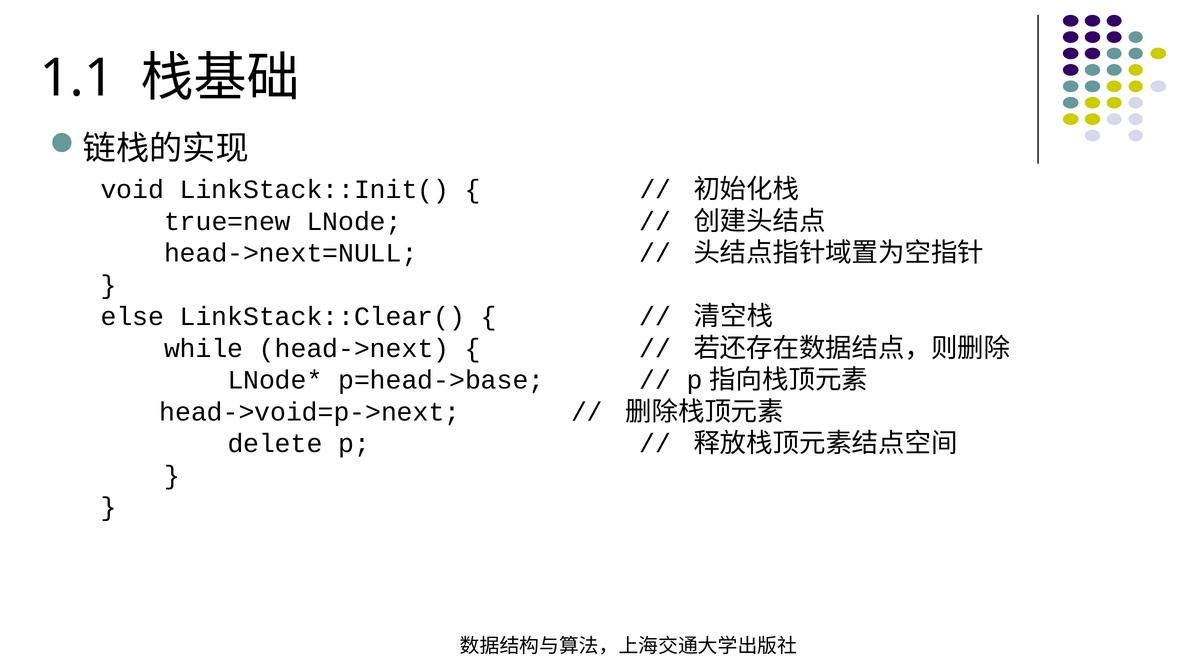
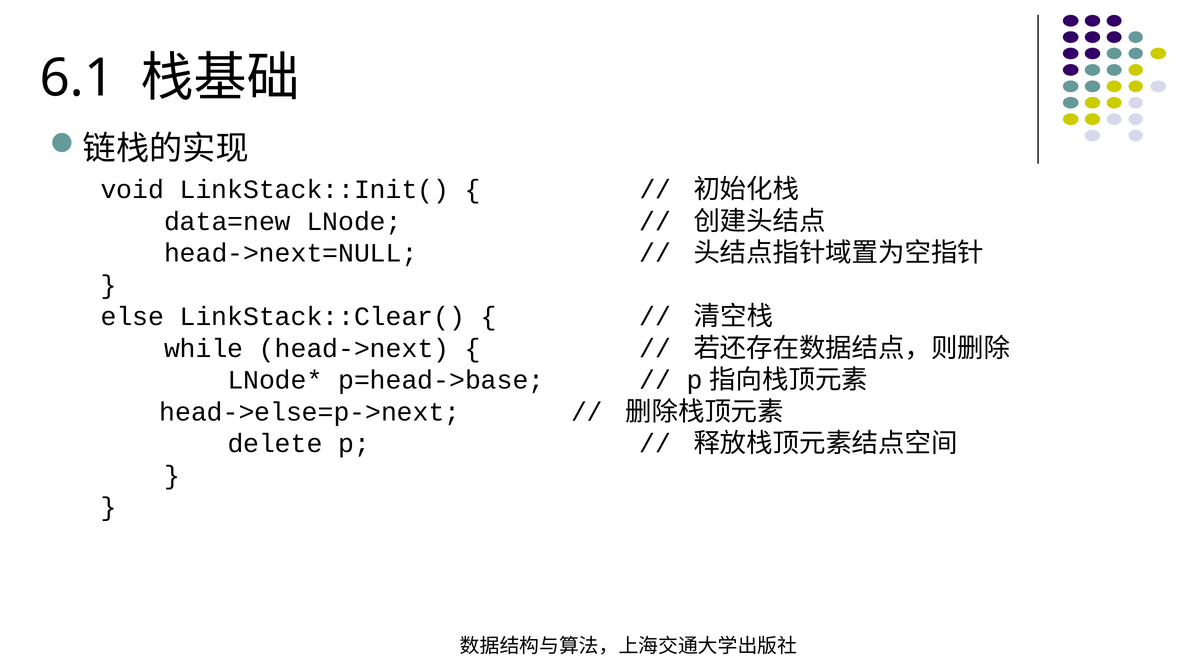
1.1: 1.1 -> 6.1
true=new: true=new -> data=new
head->void=p->next: head->void=p->next -> head->else=p->next
